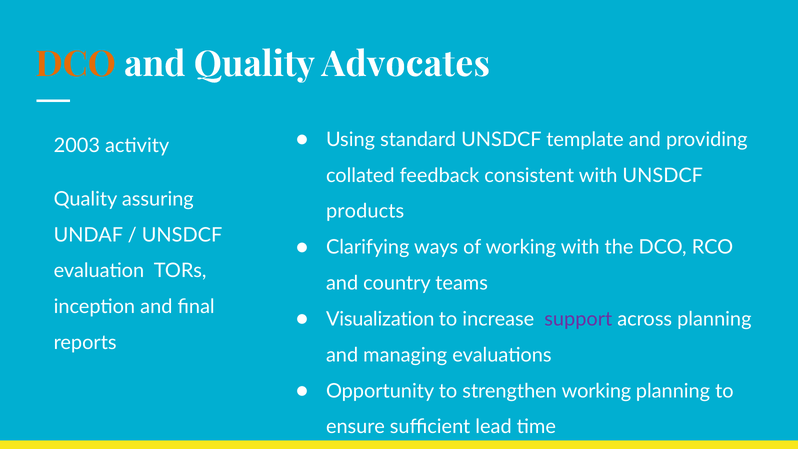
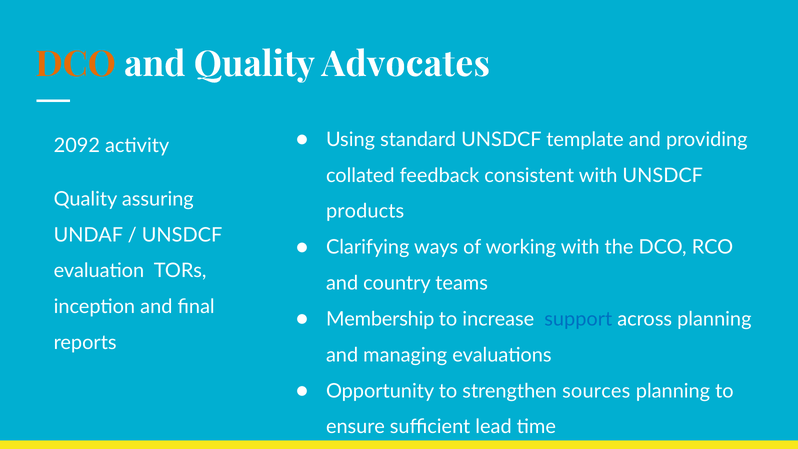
2003: 2003 -> 2092
Visualization: Visualization -> Membership
support colour: purple -> blue
strengthen working: working -> sources
